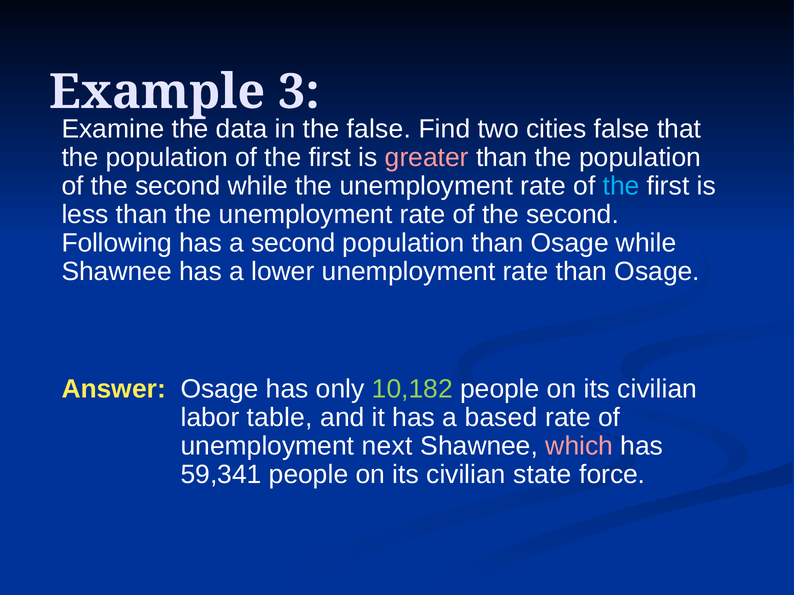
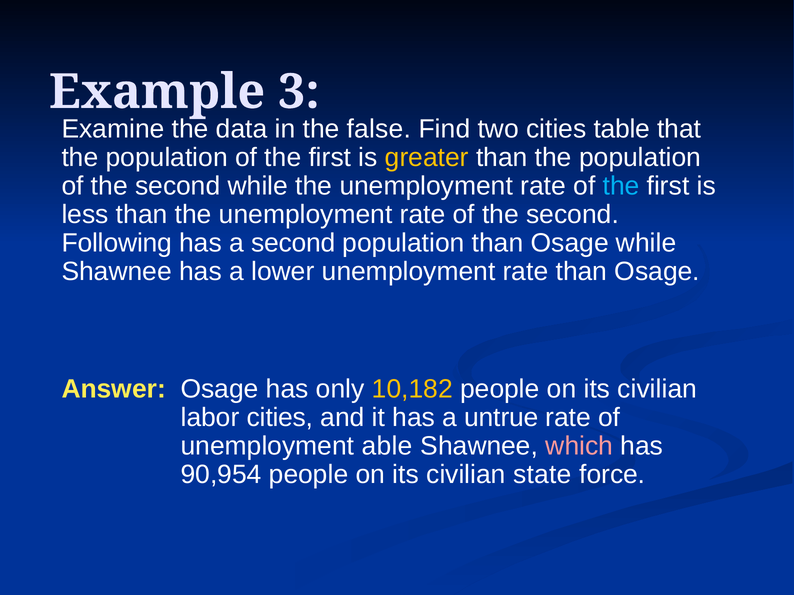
cities false: false -> table
greater colour: pink -> yellow
10,182 colour: light green -> yellow
labor table: table -> cities
based: based -> untrue
next: next -> able
59,341: 59,341 -> 90,954
